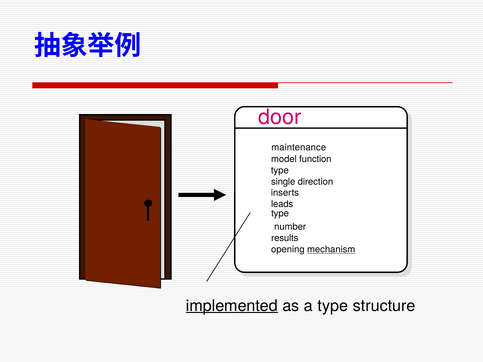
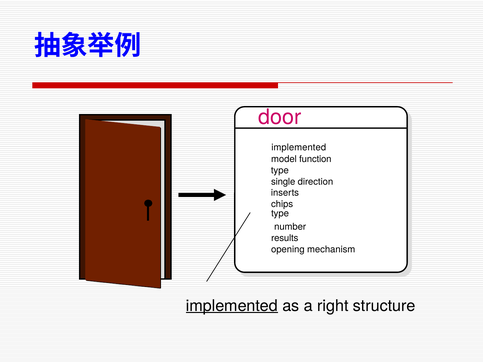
maintenance at (299, 148): maintenance -> implemented
leads: leads -> chips
mechanism underline: present -> none
a type: type -> right
